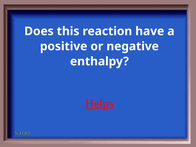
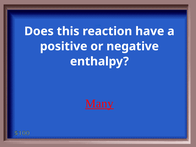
Helps: Helps -> Many
